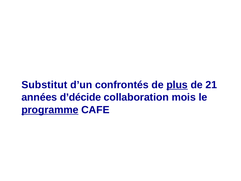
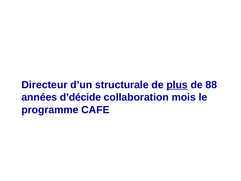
Substitut: Substitut -> Directeur
confrontés: confrontés -> structurale
21: 21 -> 88
programme underline: present -> none
